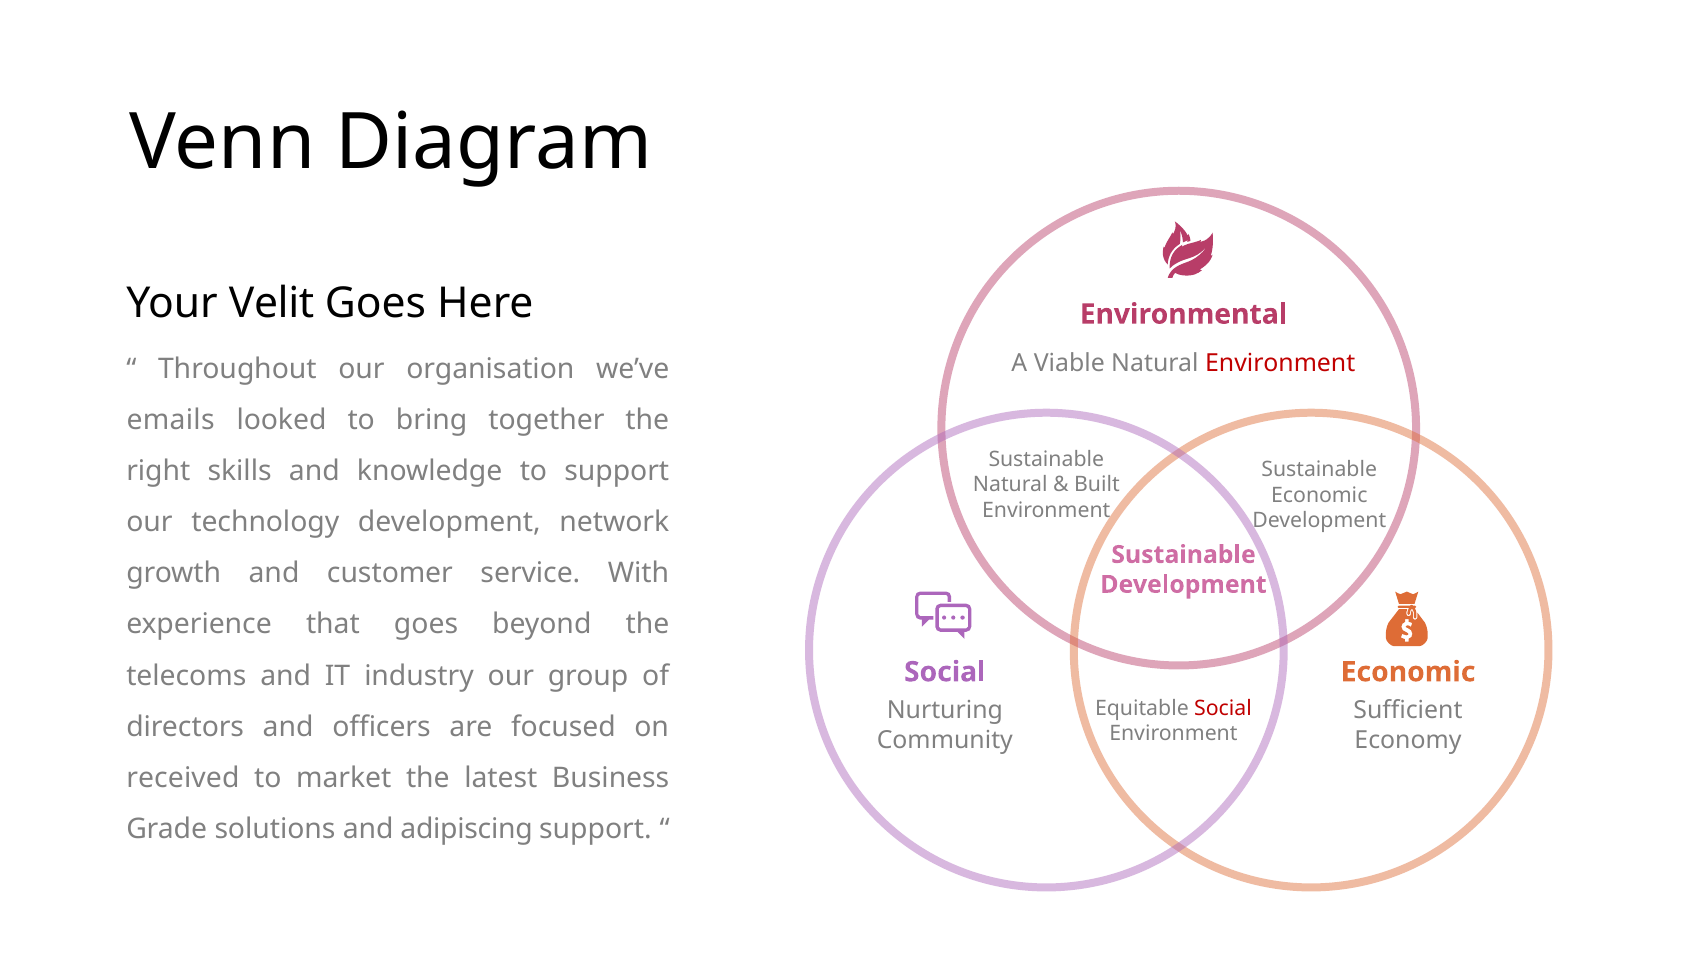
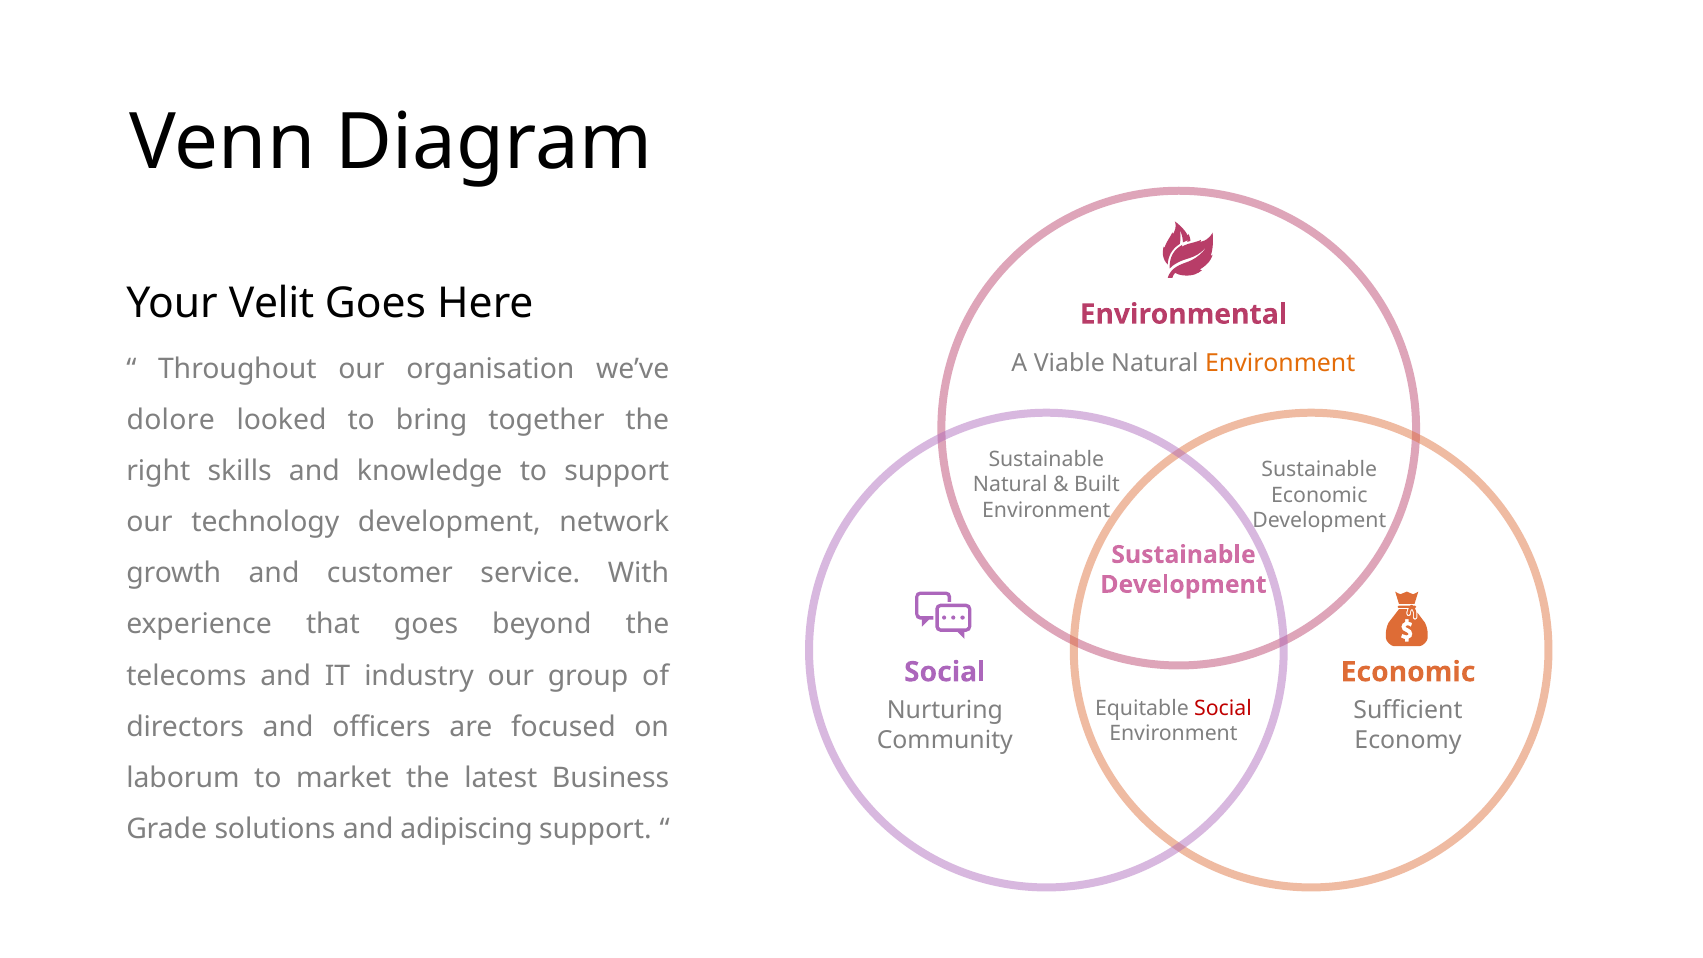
Environment at (1280, 363) colour: red -> orange
emails: emails -> dolore
received: received -> laborum
